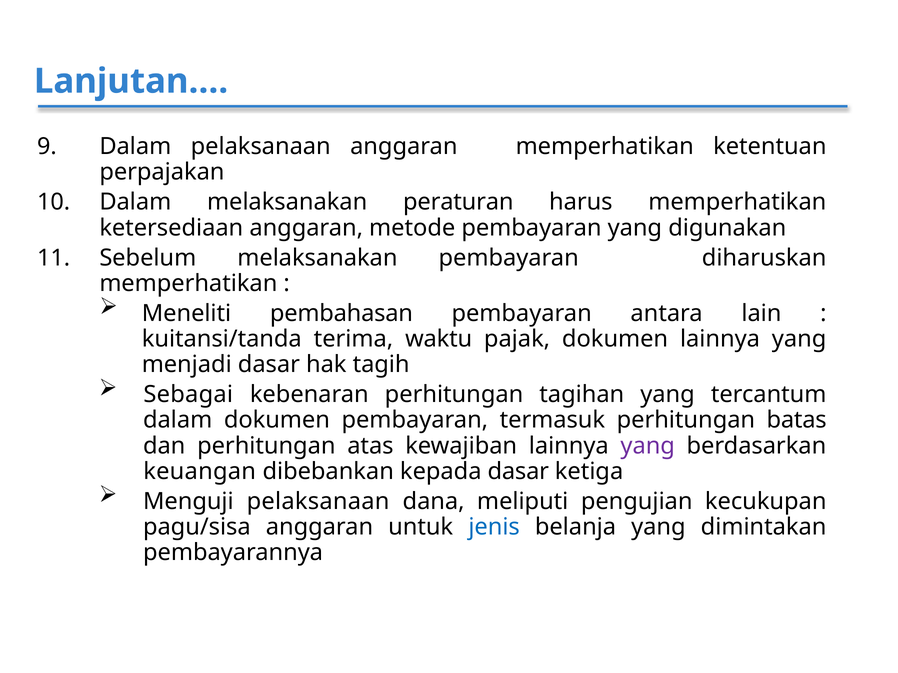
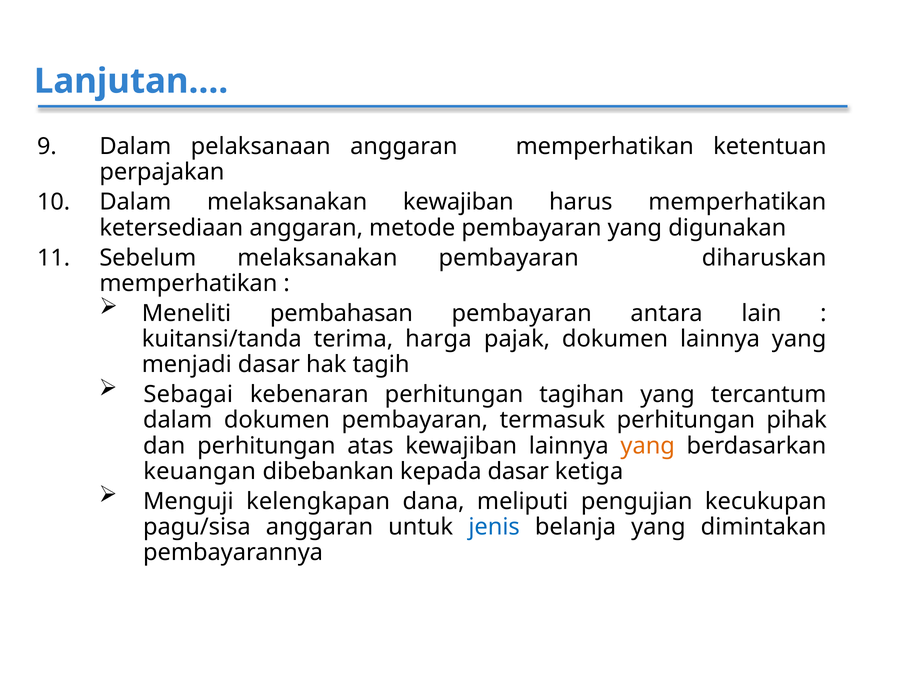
melaksanakan peraturan: peraturan -> kewajiban
waktu: waktu -> harga
batas: batas -> pihak
yang at (648, 446) colour: purple -> orange
Menguji pelaksanaan: pelaksanaan -> kelengkapan
